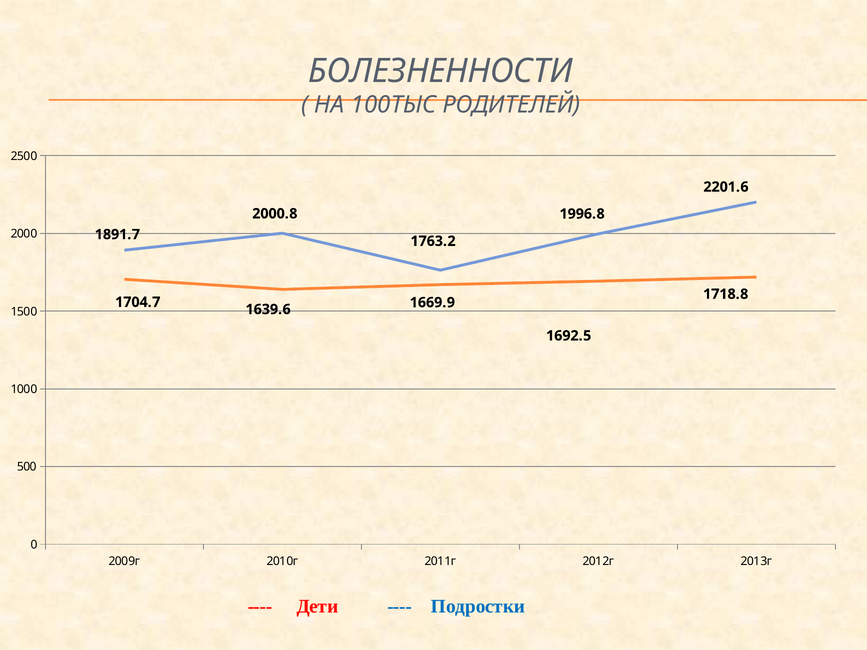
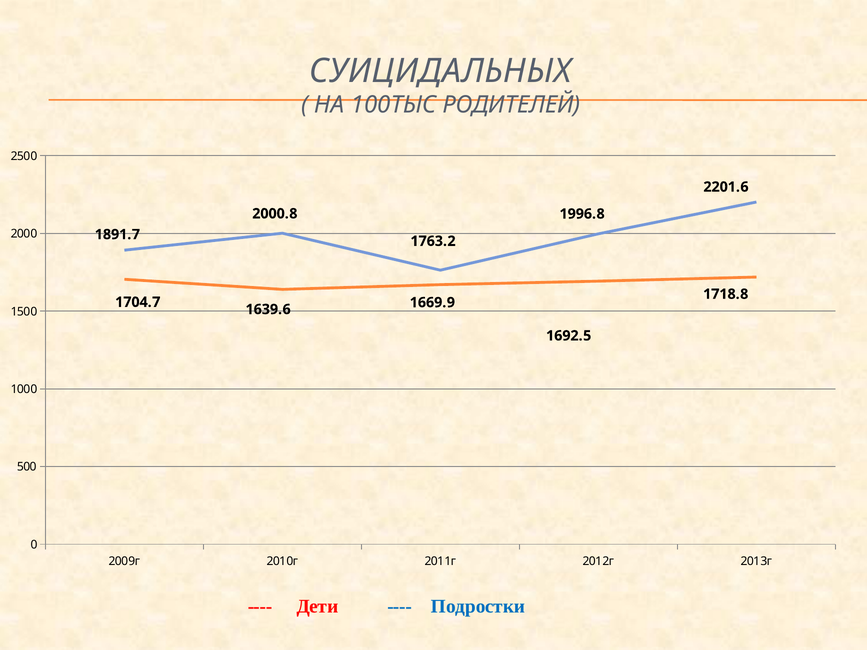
БОЛЕЗНЕННОСТИ: БОЛЕЗНЕННОСТИ -> СУИЦИДАЛЬНЫХ
